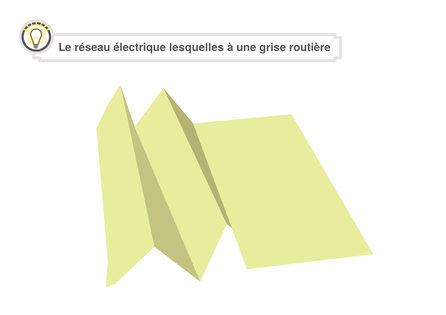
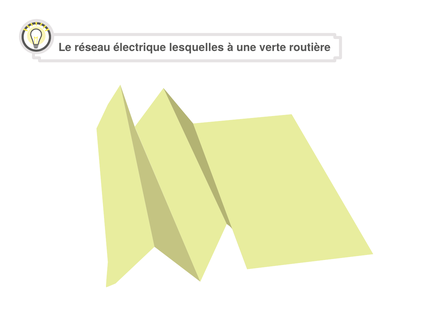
grise: grise -> verte
